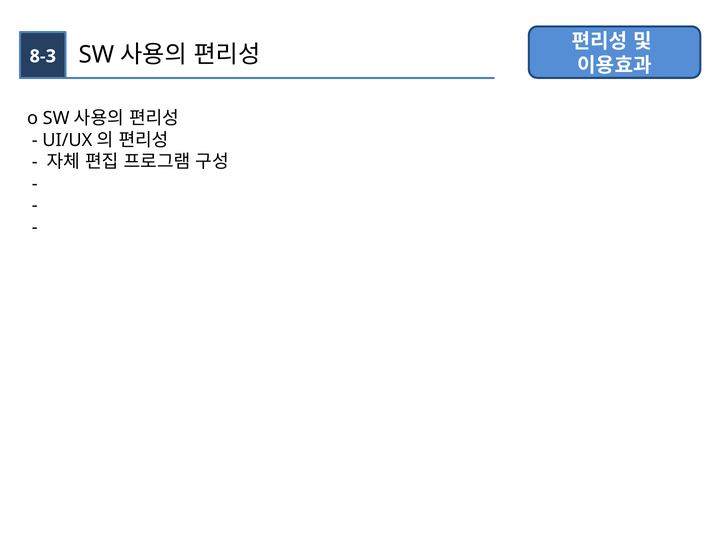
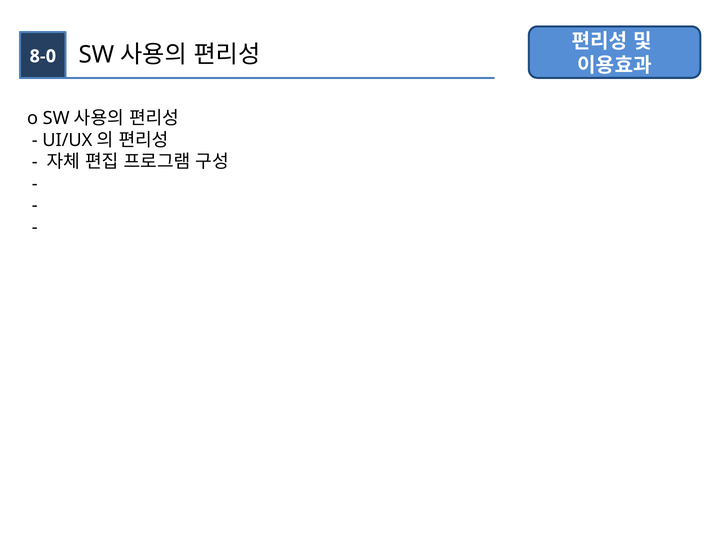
8-3: 8-3 -> 8-0
